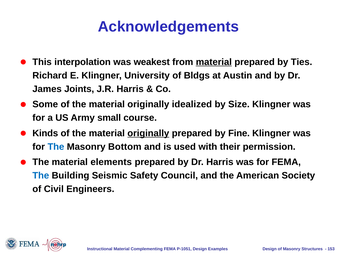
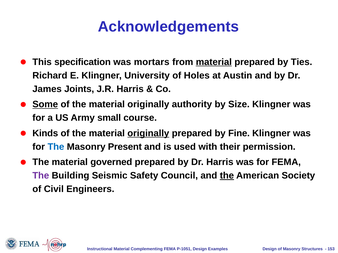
interpolation: interpolation -> specification
weakest: weakest -> mortars
Bldgs: Bldgs -> Holes
Some underline: none -> present
idealized: idealized -> authority
Bottom: Bottom -> Present
elements: elements -> governed
The at (41, 176) colour: blue -> purple
the at (227, 176) underline: none -> present
